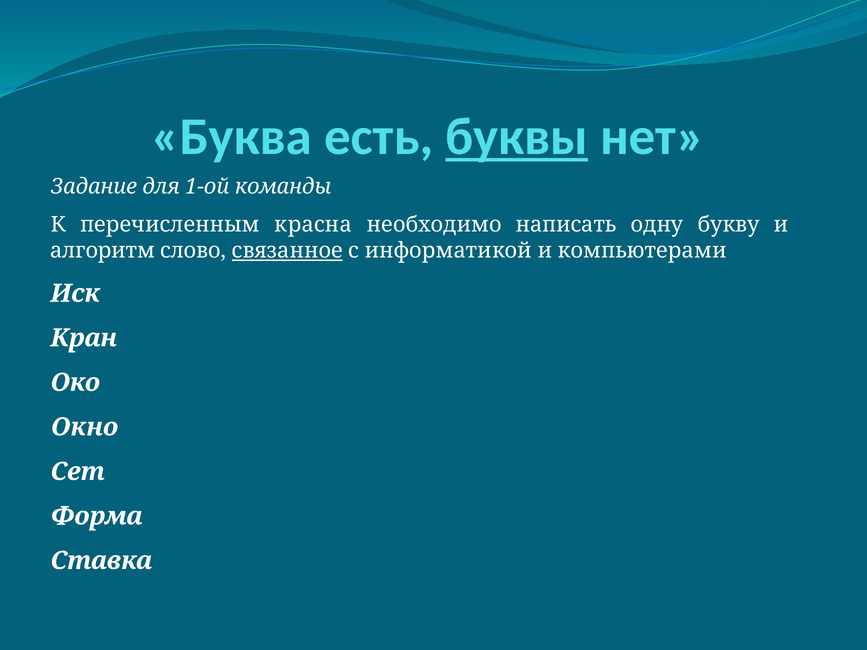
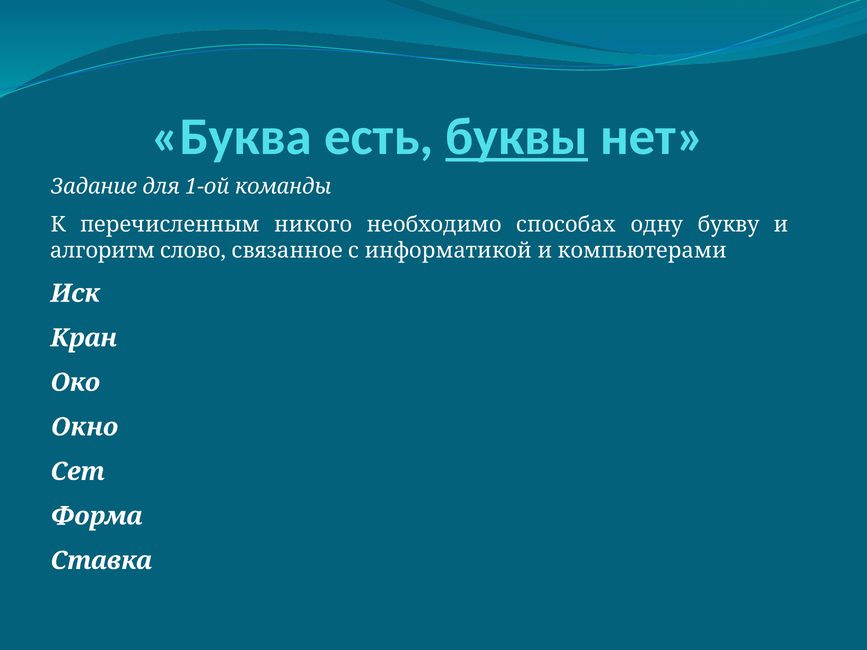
красна: красна -> никого
написать: написать -> способах
связанное underline: present -> none
